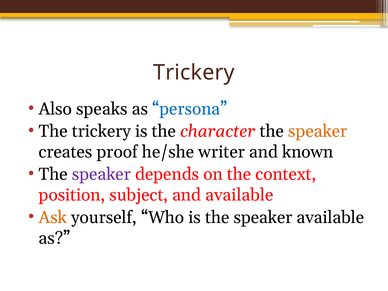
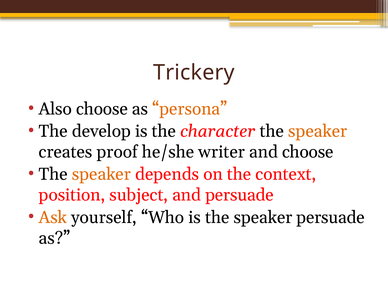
Also speaks: speaks -> choose
persona colour: blue -> orange
The trickery: trickery -> develop
and known: known -> choose
speaker at (101, 174) colour: purple -> orange
and available: available -> persuade
speaker available: available -> persuade
